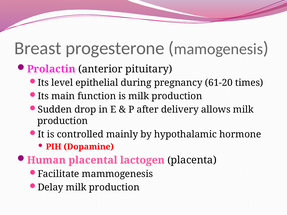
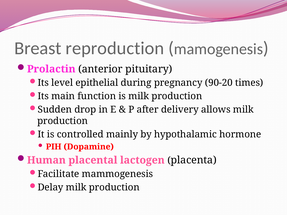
progesterone: progesterone -> reproduction
61-20: 61-20 -> 90-20
